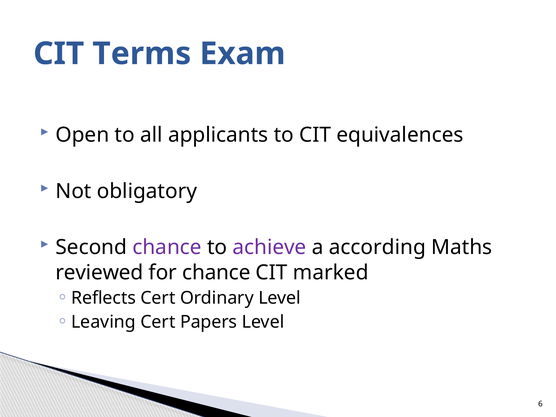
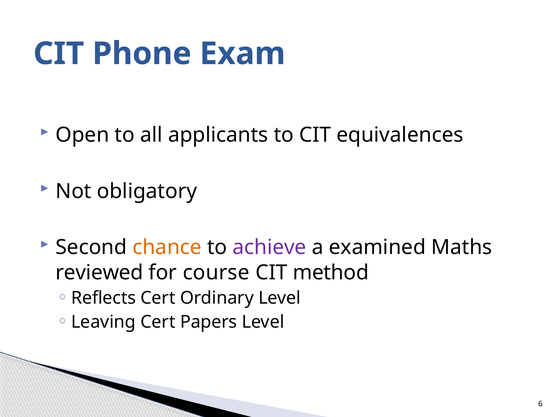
Terms: Terms -> Phone
chance at (167, 247) colour: purple -> orange
according: according -> examined
for chance: chance -> course
marked: marked -> method
